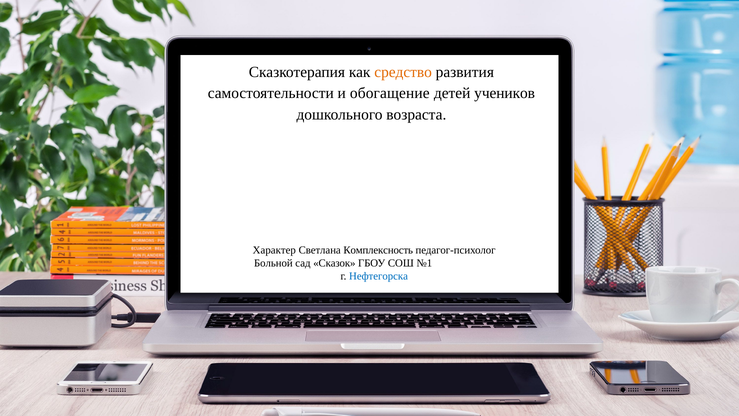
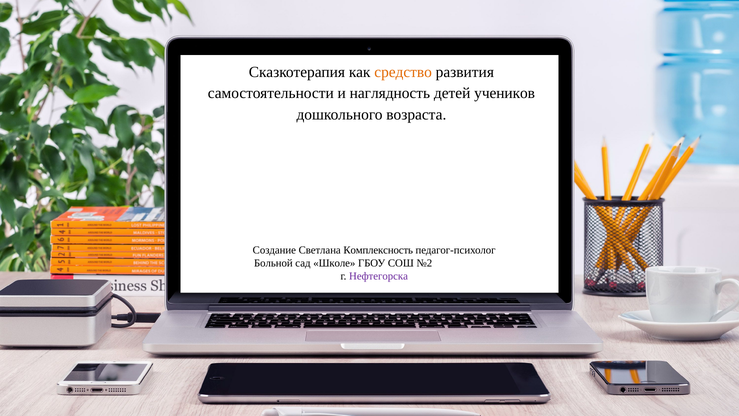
обогащение: обогащение -> наглядность
Характер: Характер -> Создание
Сказок: Сказок -> Школе
№1: №1 -> №2
Нефтегорска colour: blue -> purple
